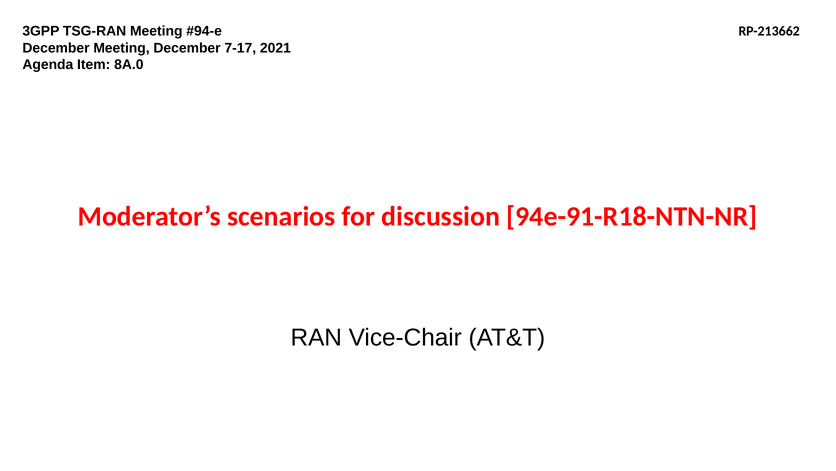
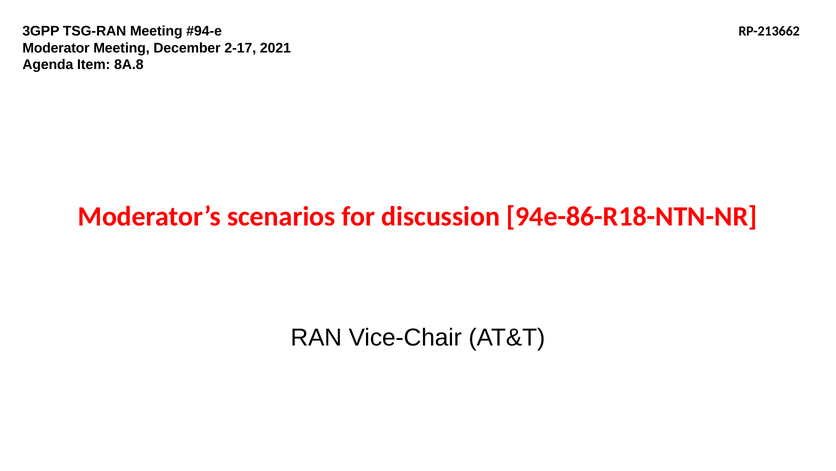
December at (56, 48): December -> Moderator
7-17: 7-17 -> 2-17
8A.0: 8A.0 -> 8A.8
94e-91-R18-NTN-NR: 94e-91-R18-NTN-NR -> 94e-86-R18-NTN-NR
